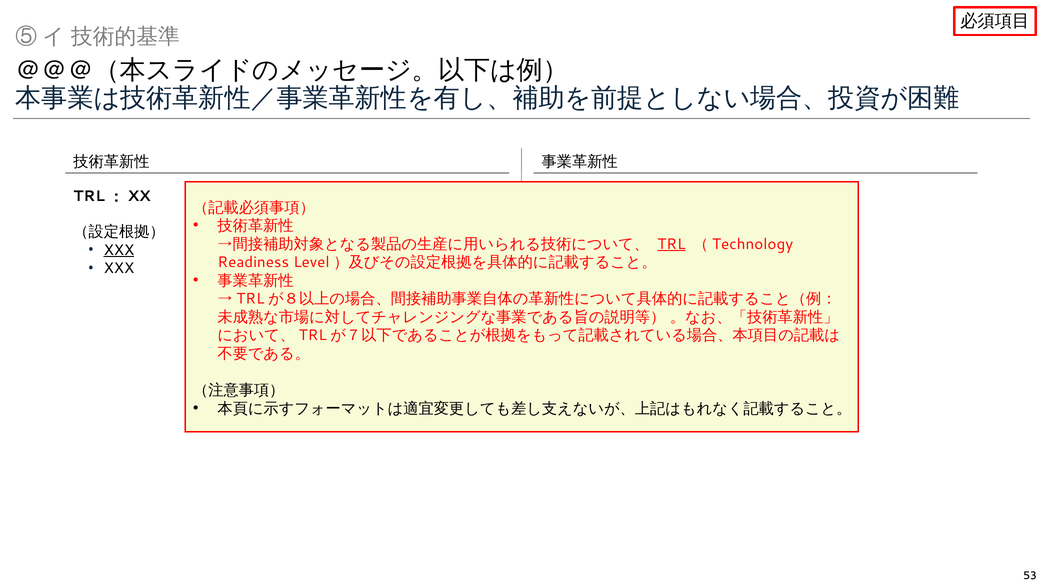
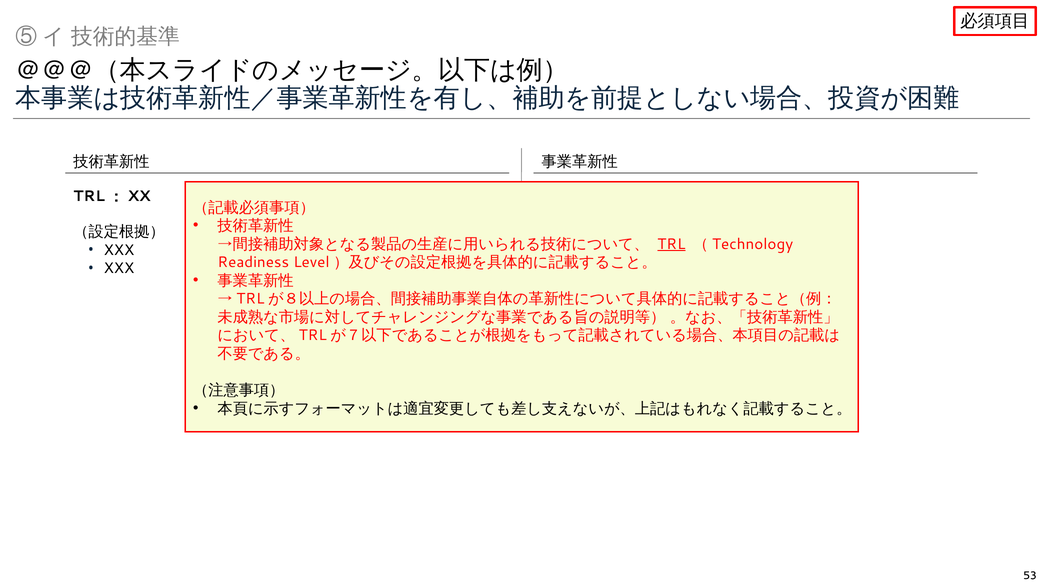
XXX at (119, 250) underline: present -> none
